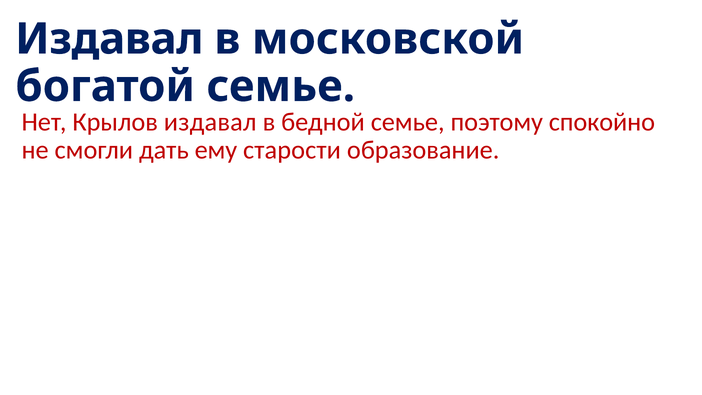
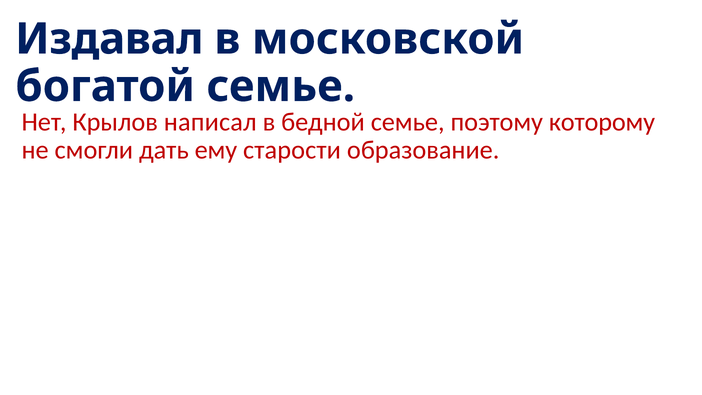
издавал at (210, 122): издавал -> написал
спокойно: спокойно -> которому
